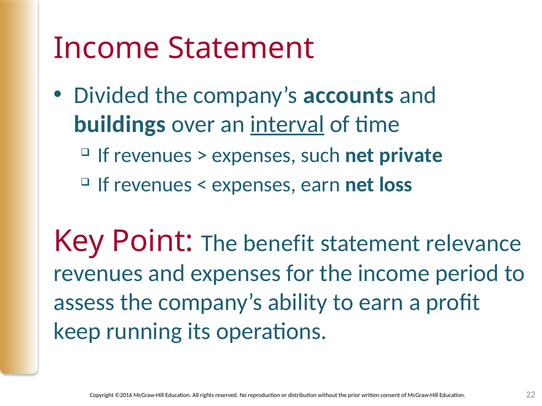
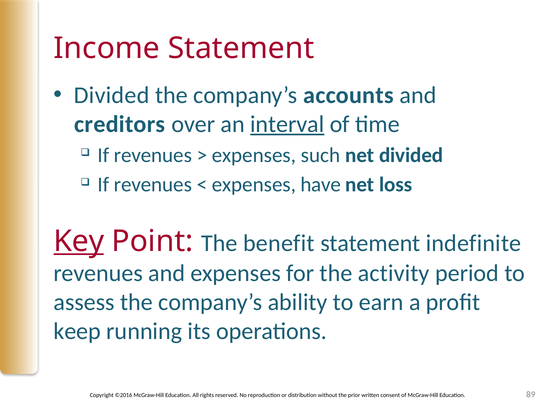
buildings: buildings -> creditors
net private: private -> divided
expenses earn: earn -> have
Key underline: none -> present
relevance: relevance -> indefinite
the income: income -> activity
22: 22 -> 89
